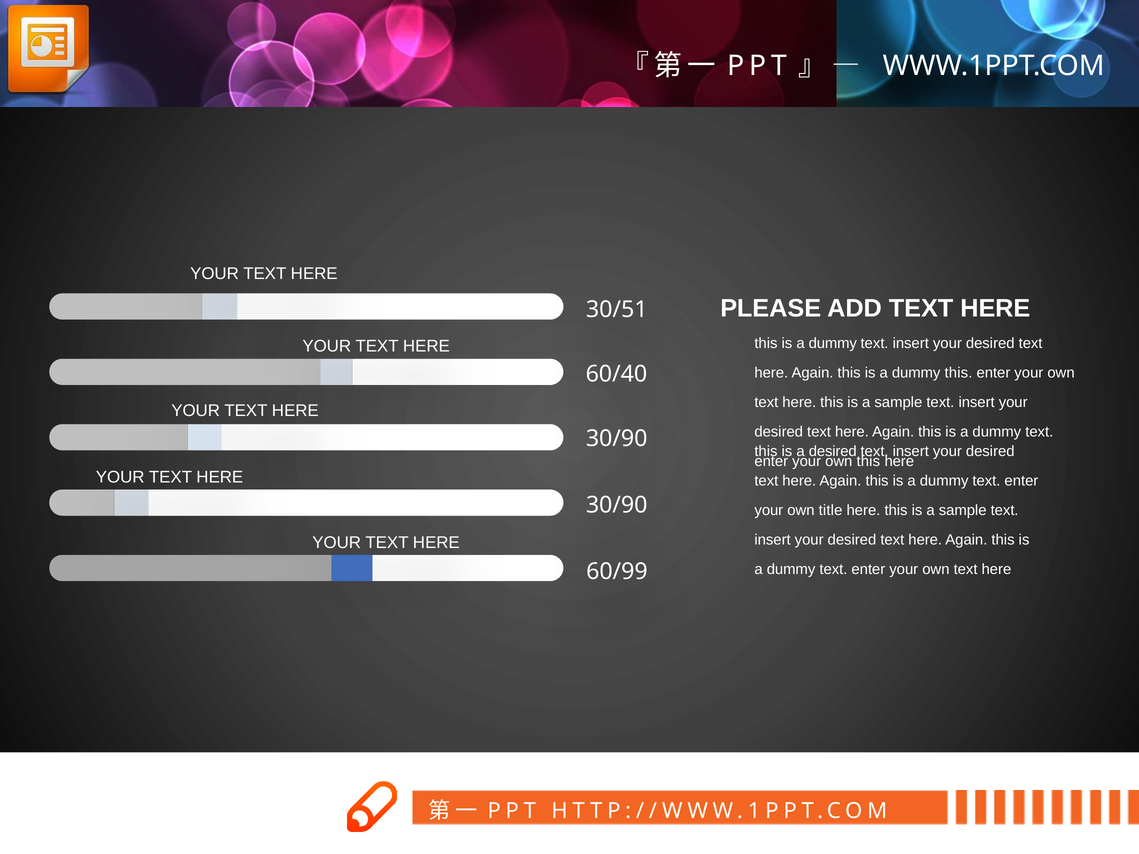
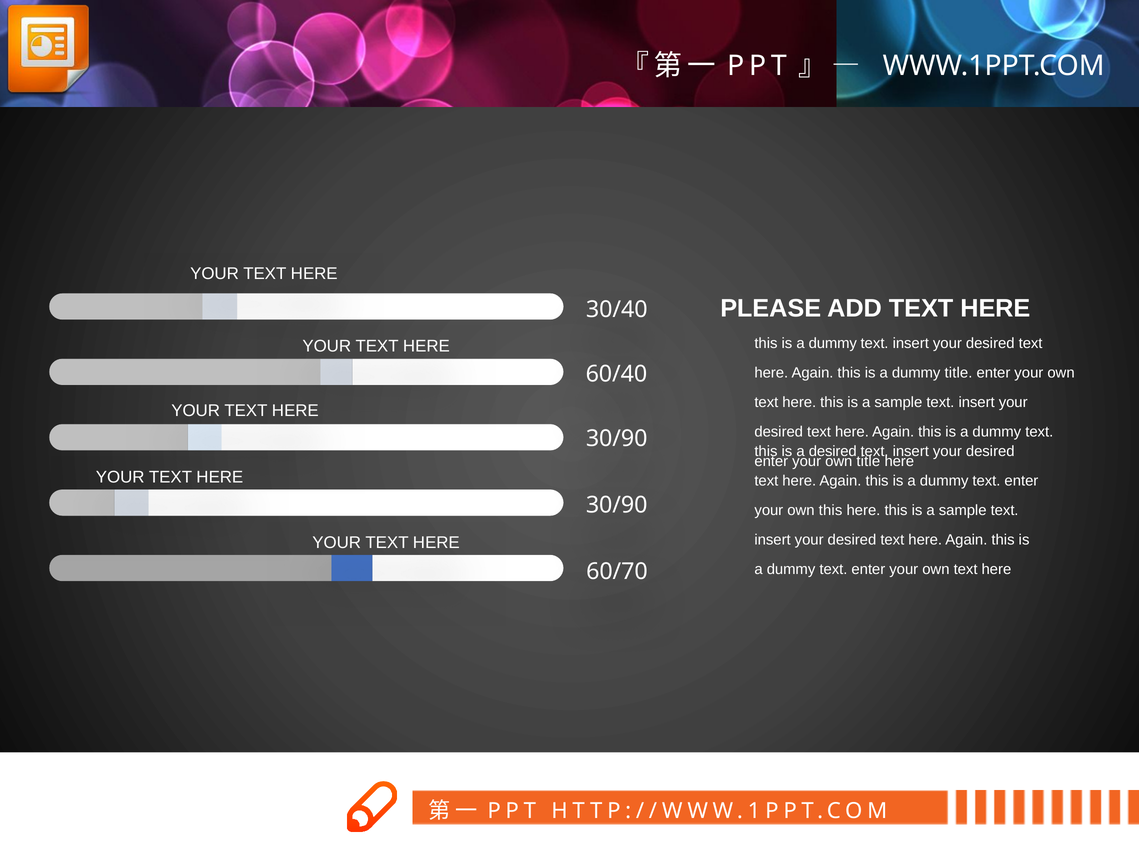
30/51: 30/51 -> 30/40
dummy this: this -> title
own this: this -> title
own title: title -> this
60/99: 60/99 -> 60/70
